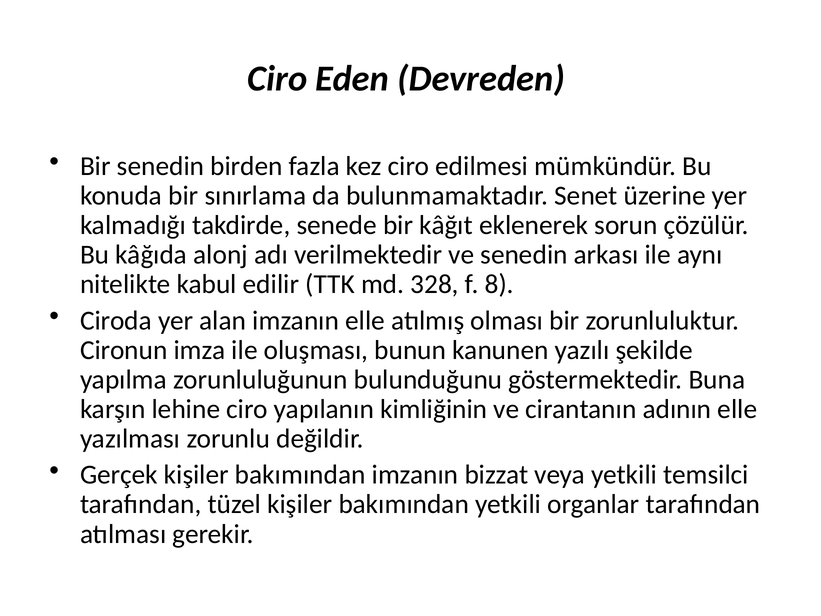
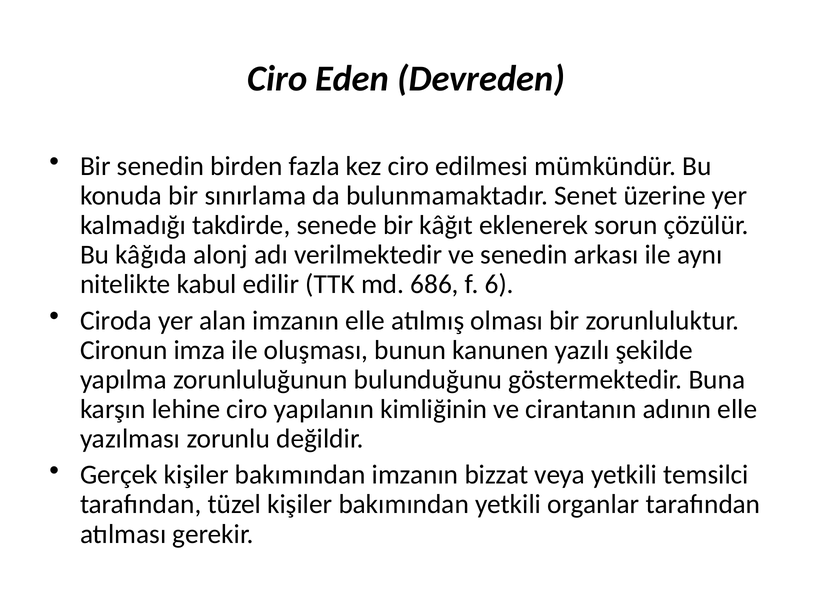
328: 328 -> 686
8: 8 -> 6
